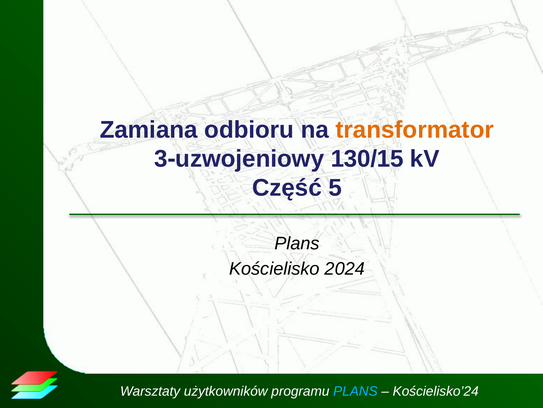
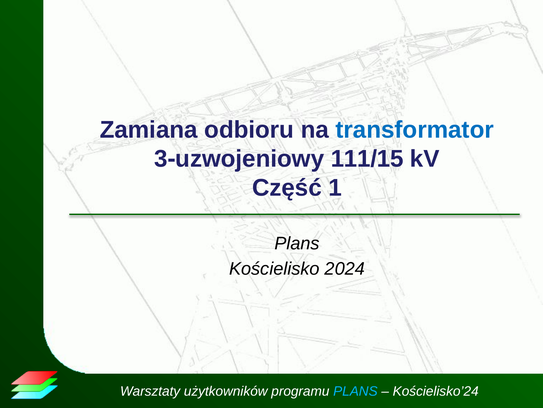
transformator colour: orange -> blue
130/15: 130/15 -> 111/15
5: 5 -> 1
